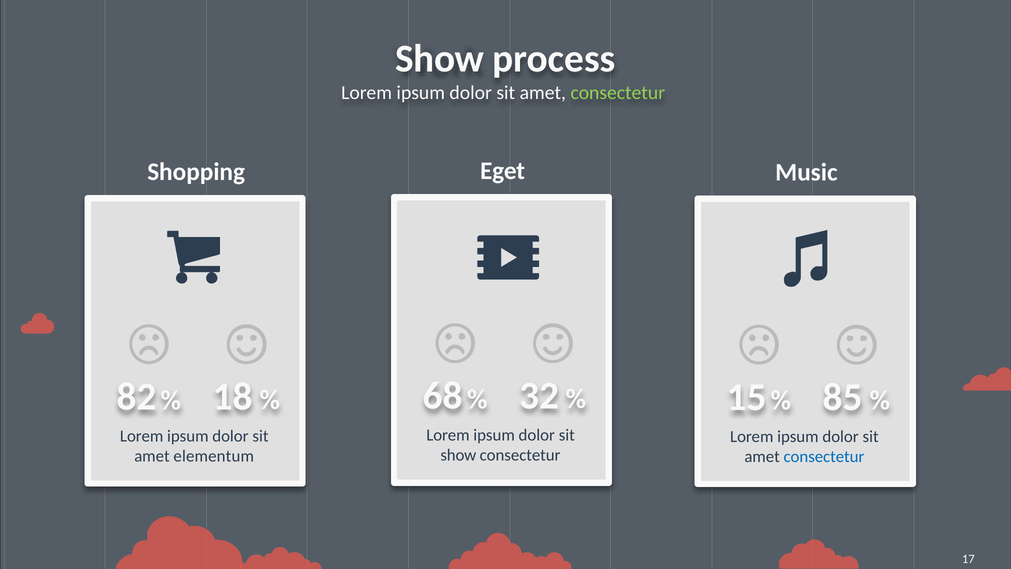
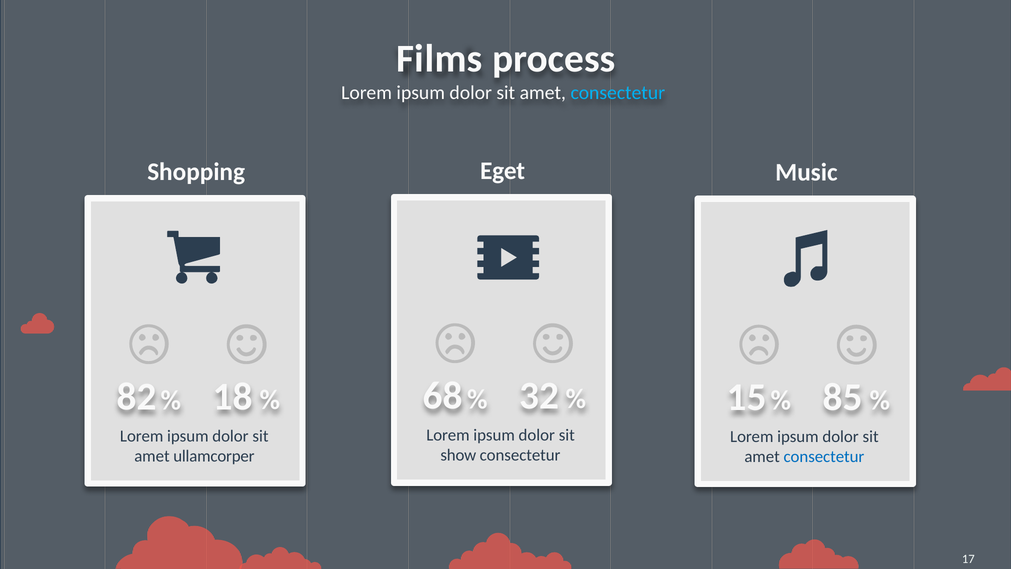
Show at (440, 59): Show -> Films
consectetur at (618, 93) colour: light green -> light blue
elementum: elementum -> ullamcorper
